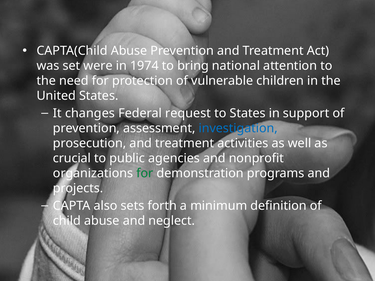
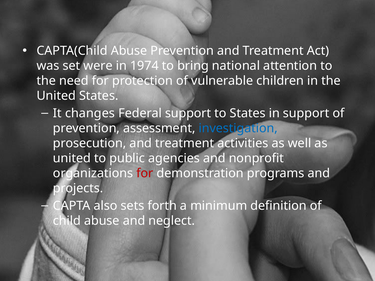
Federal request: request -> support
crucial at (72, 158): crucial -> united
for at (145, 173) colour: green -> red
